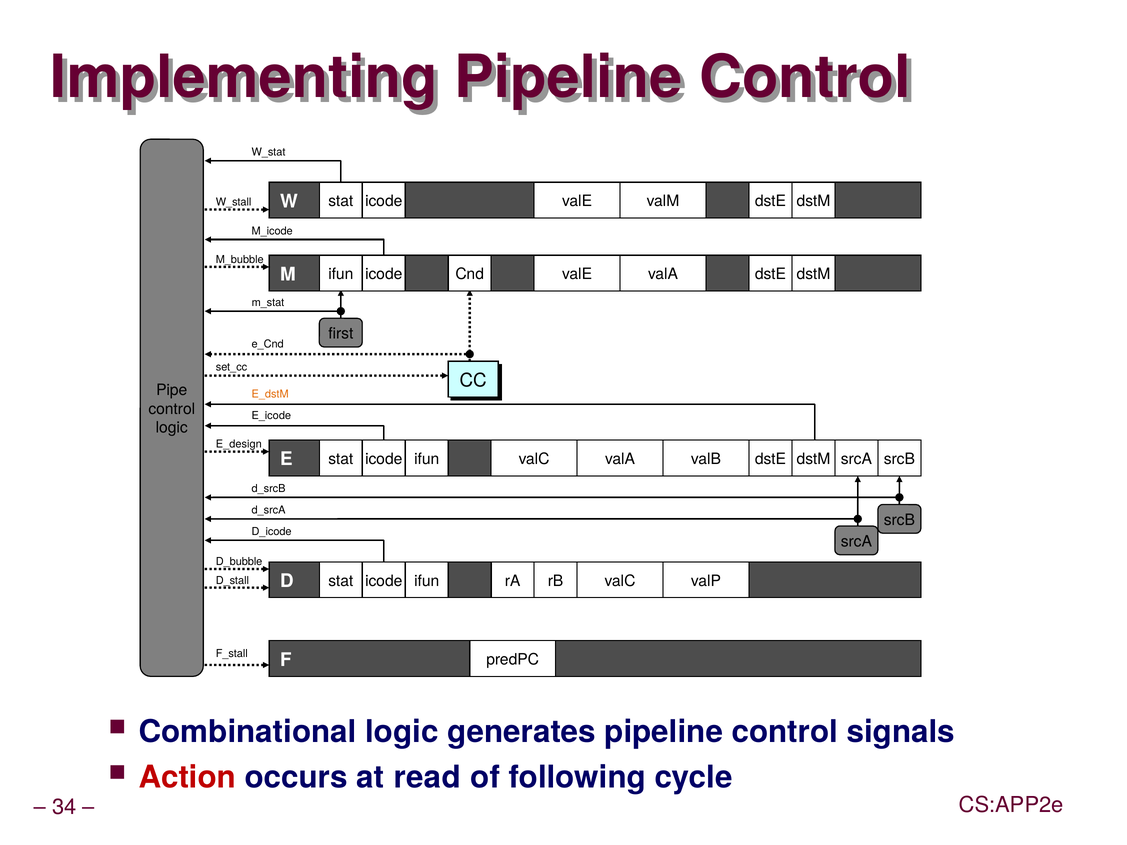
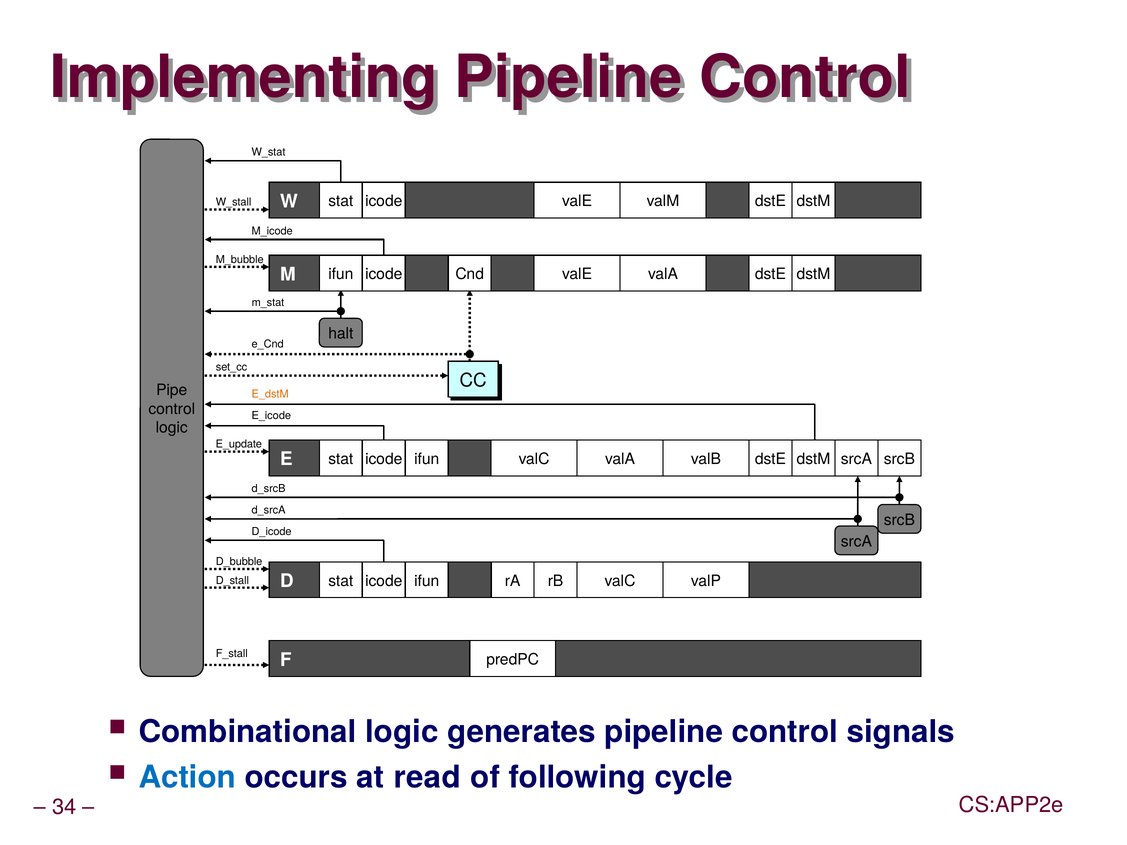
first: first -> halt
E_design: E_design -> E_update
Action colour: red -> blue
